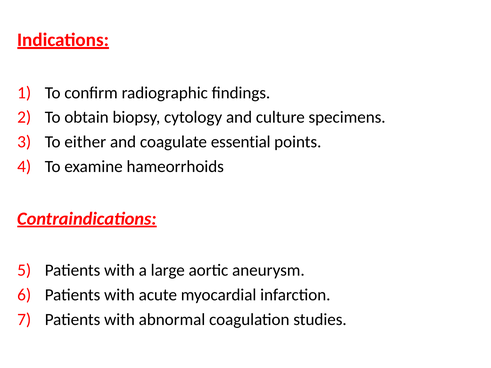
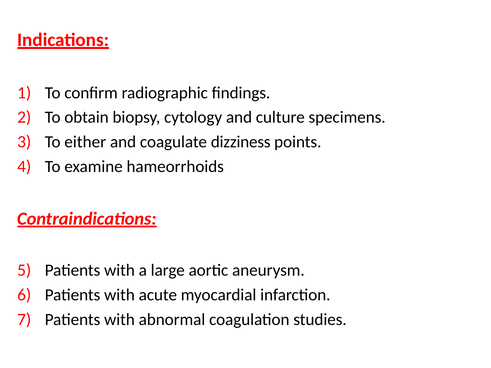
essential: essential -> dizziness
